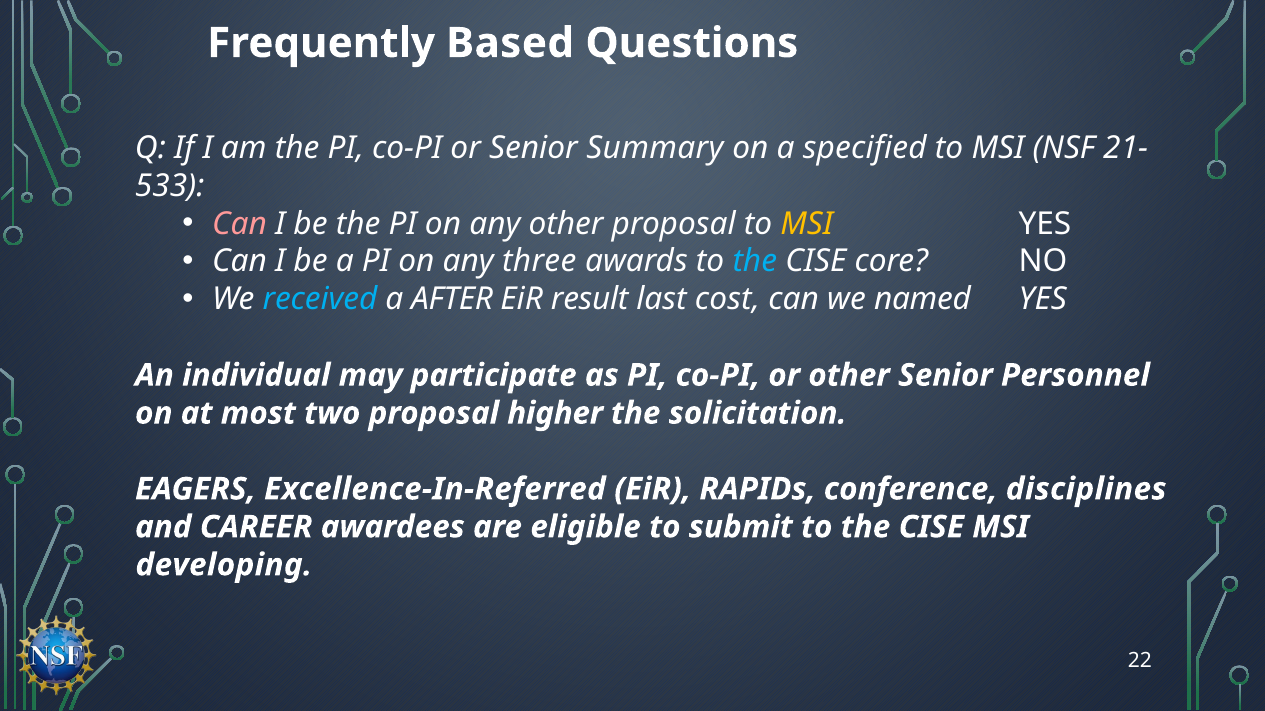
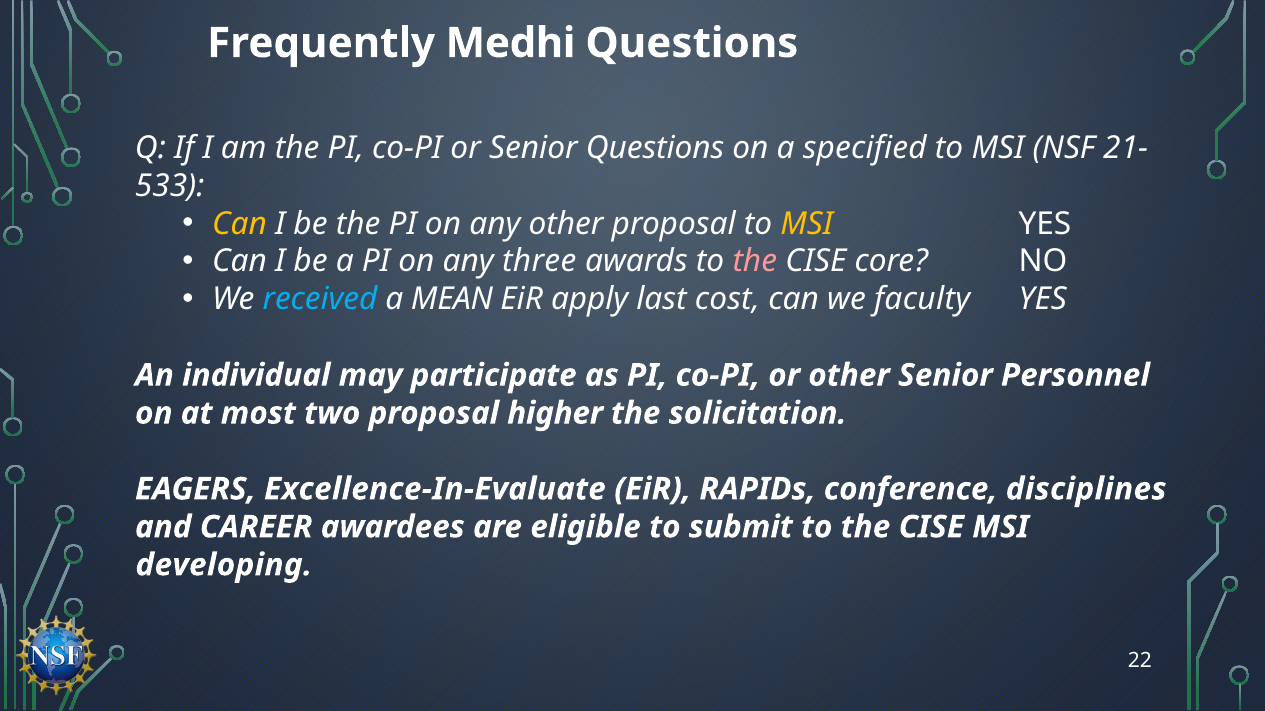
Based: Based -> Medhi
Senior Summary: Summary -> Questions
Can at (240, 224) colour: pink -> yellow
the at (755, 262) colour: light blue -> pink
AFTER: AFTER -> MEAN
result: result -> apply
named: named -> faculty
Excellence-In-Referred: Excellence-In-Referred -> Excellence-In-Evaluate
